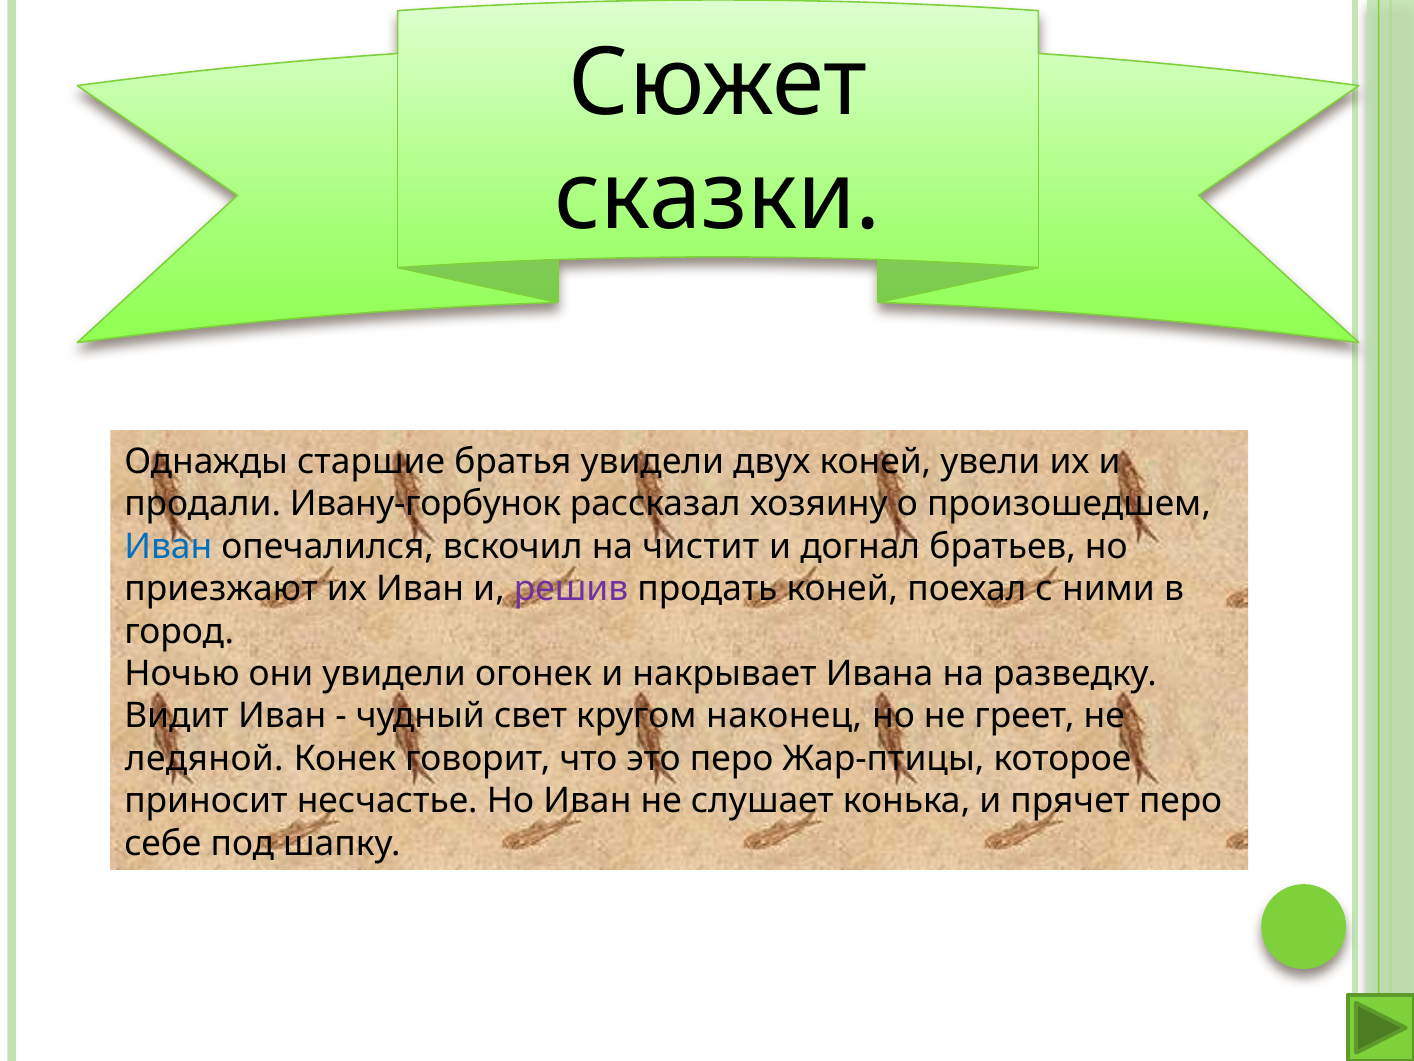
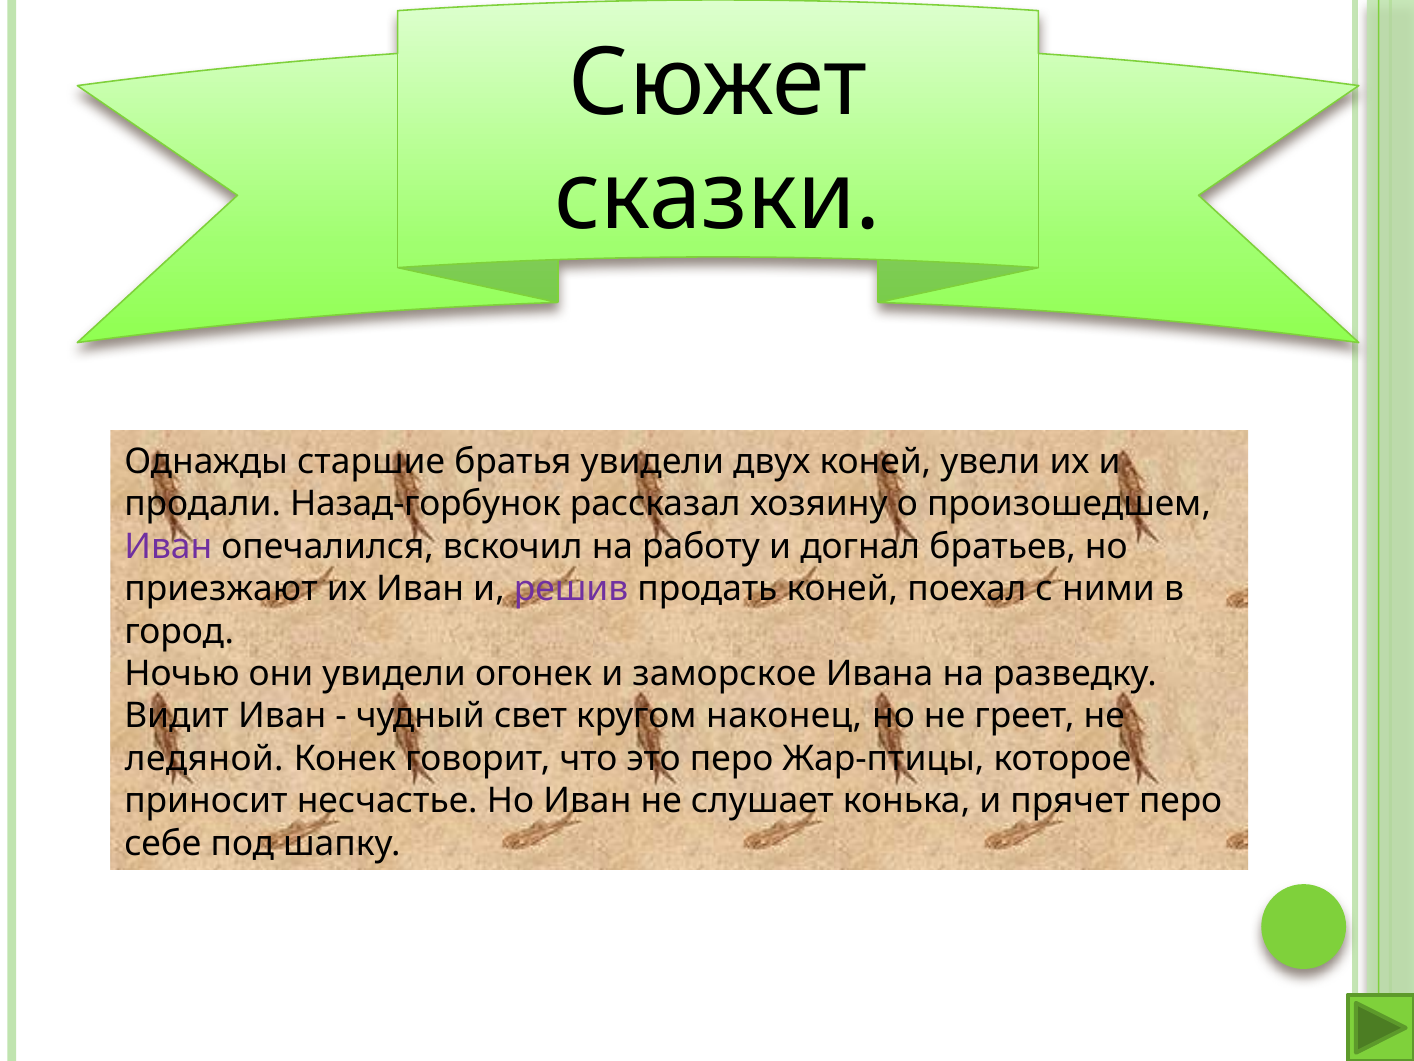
Ивану-горбунок: Ивану-горбунок -> Назад-горбунок
Иван at (168, 546) colour: blue -> purple
чистит: чистит -> работу
накрывает: накрывает -> заморское
